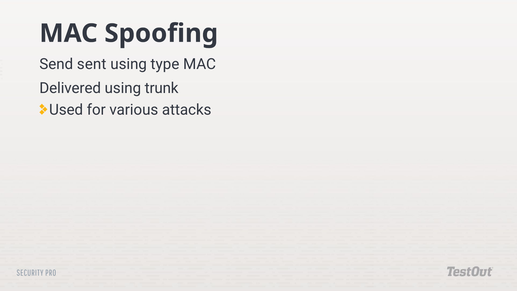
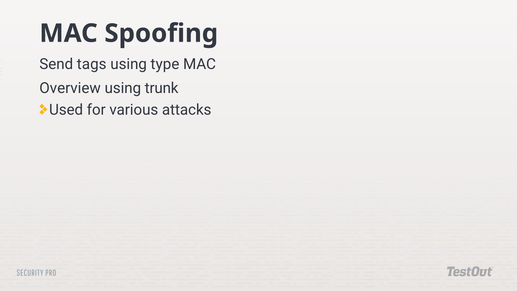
sent: sent -> tags
Delivered: Delivered -> Overview
